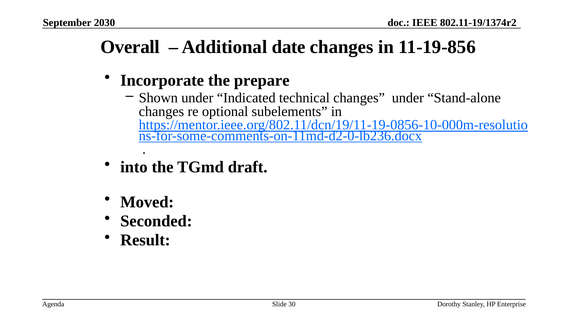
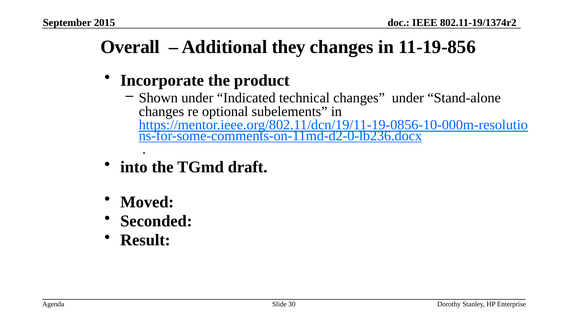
2030: 2030 -> 2015
date: date -> they
prepare: prepare -> product
